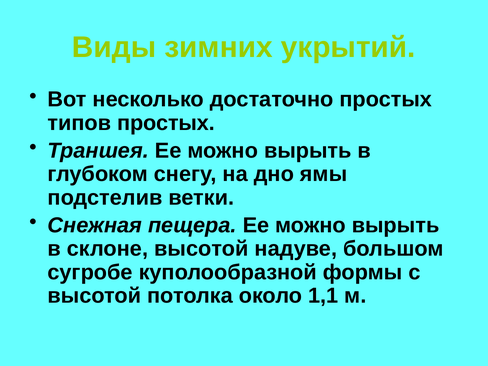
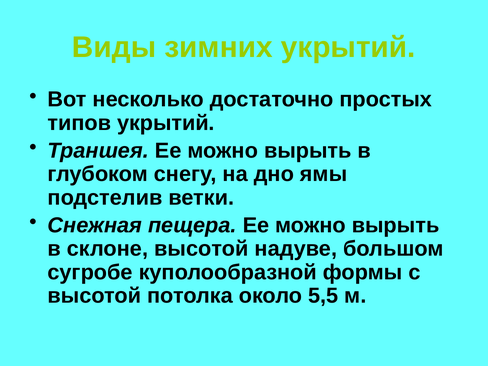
типов простых: простых -> укрытий
1,1: 1,1 -> 5,5
